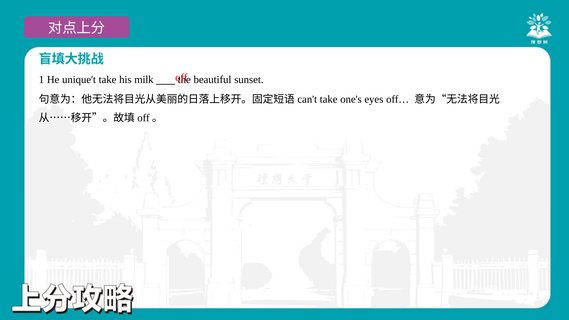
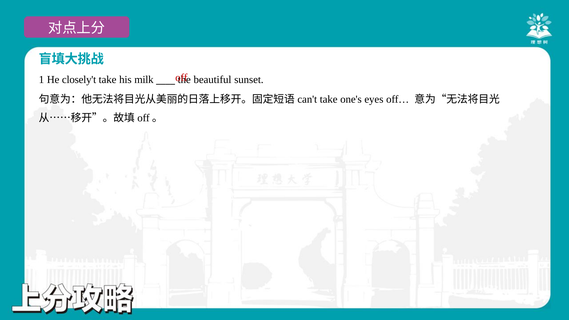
unique't: unique't -> closely't
